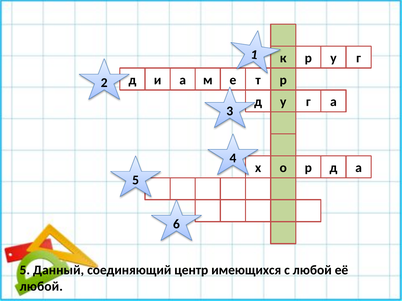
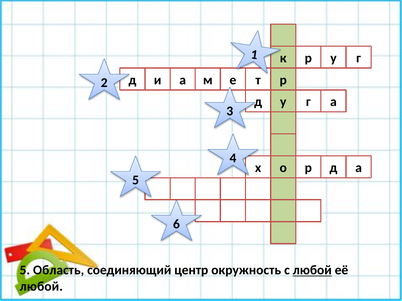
Данный: Данный -> Область
имеющихся: имеющихся -> окружность
любой at (312, 271) underline: none -> present
